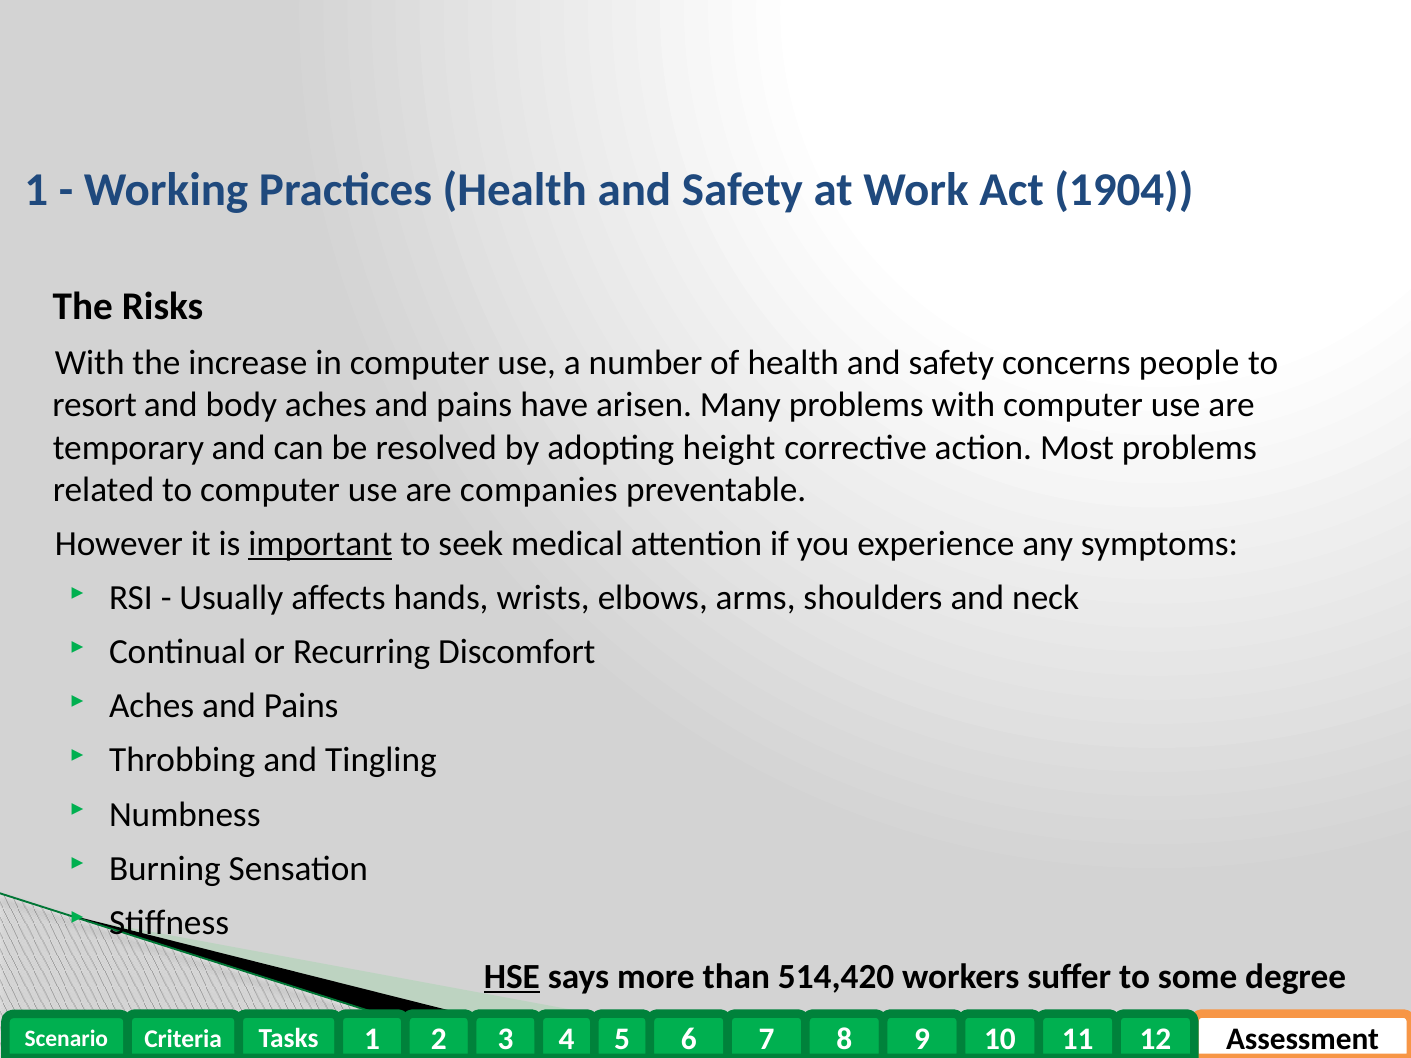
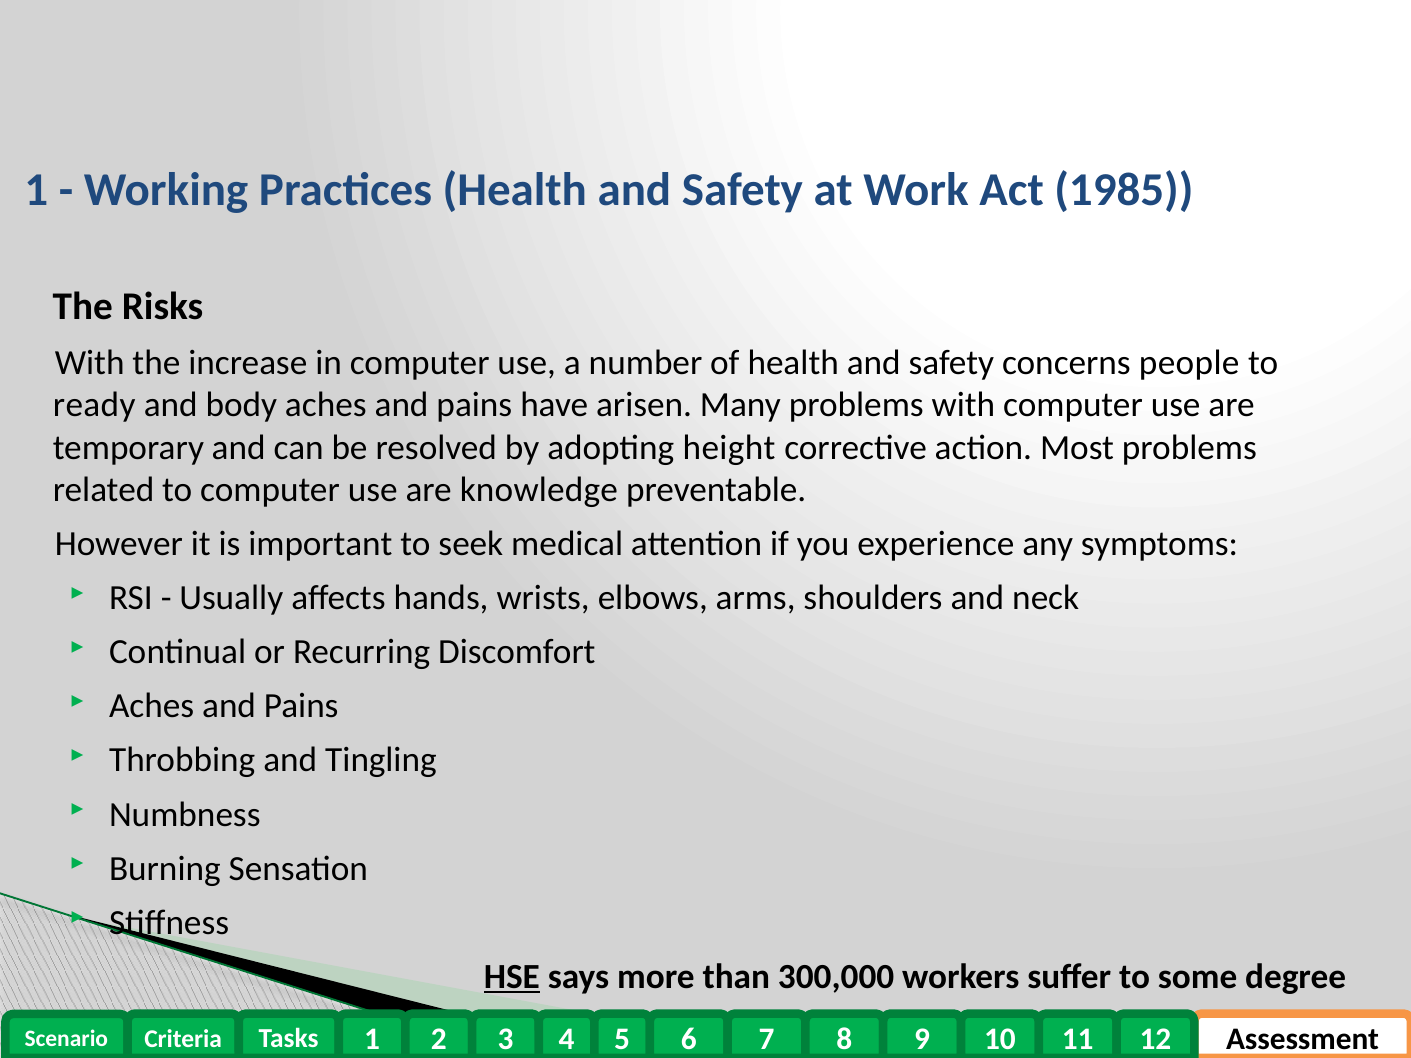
1904: 1904 -> 1985
resort: resort -> ready
companies: companies -> knowledge
important underline: present -> none
514,420: 514,420 -> 300,000
